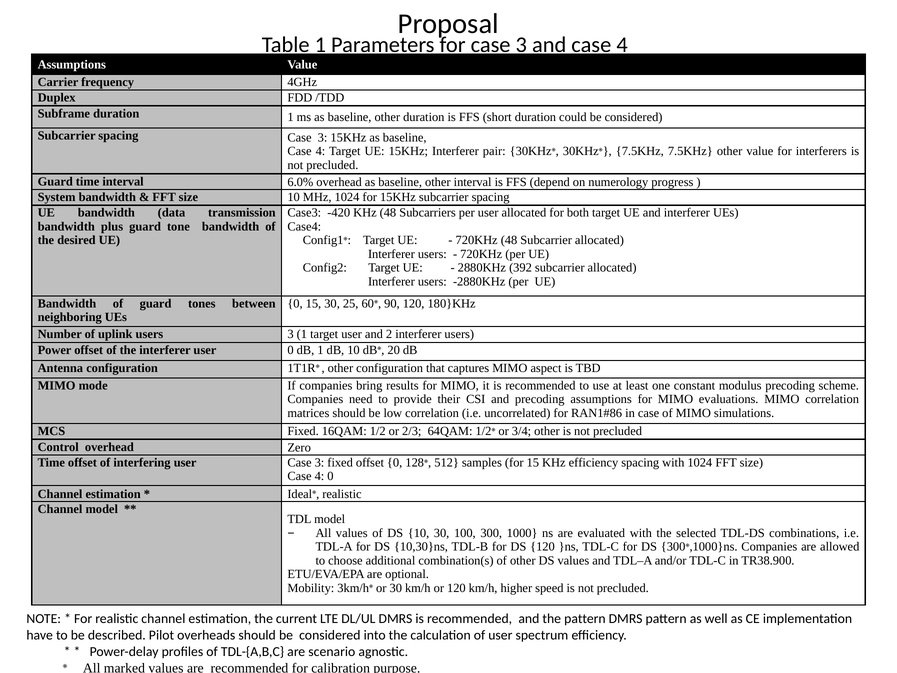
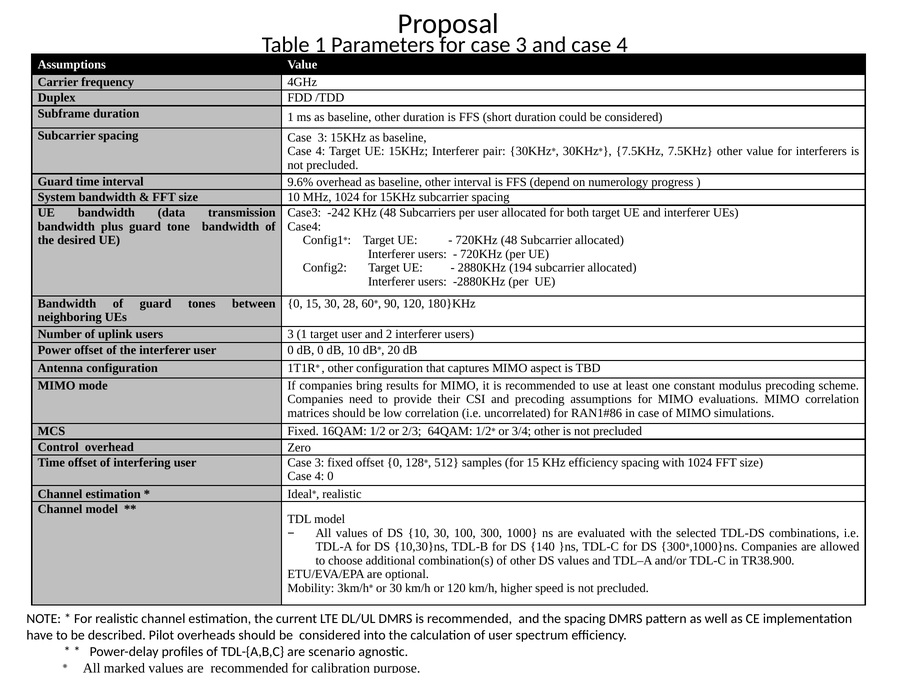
6.0%: 6.0% -> 9.6%
-420: -420 -> -242
392: 392 -> 194
25: 25 -> 28
dB 1: 1 -> 0
DS 120: 120 -> 140
the pattern: pattern -> spacing
